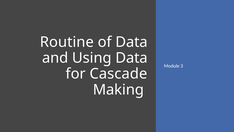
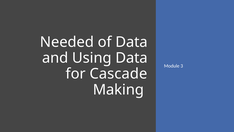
Routine: Routine -> Needed
